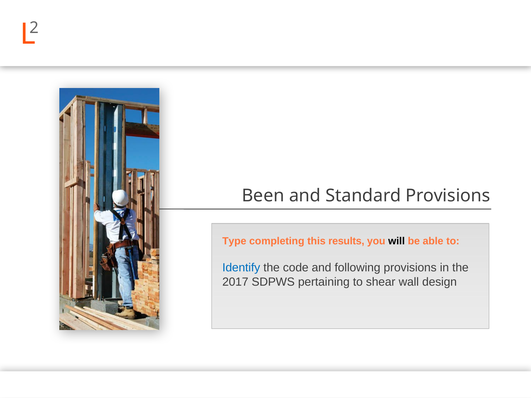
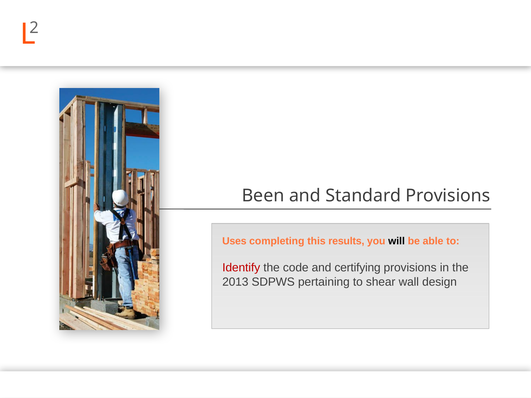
Type: Type -> Uses
Identify colour: blue -> red
following: following -> certifying
2017: 2017 -> 2013
